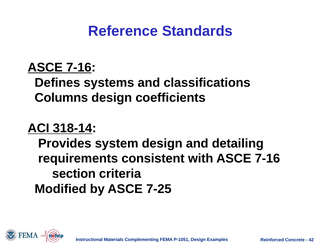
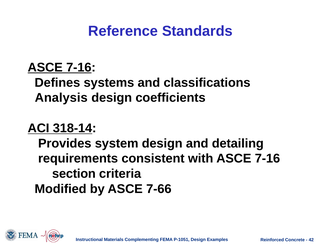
Columns: Columns -> Analysis
7-25: 7-25 -> 7-66
